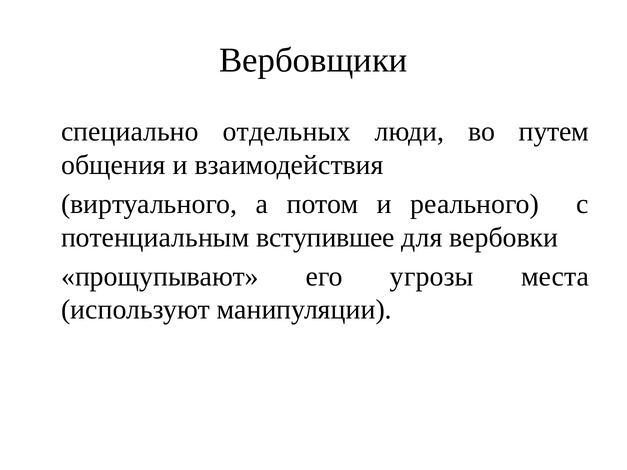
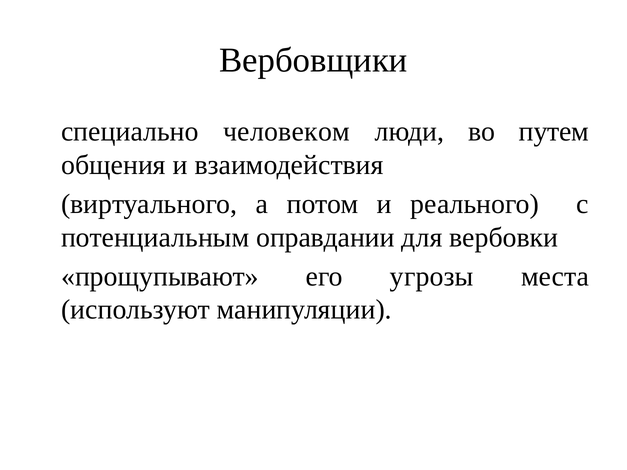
отдельных: отдельных -> человеком
вступившее: вступившее -> оправдании
